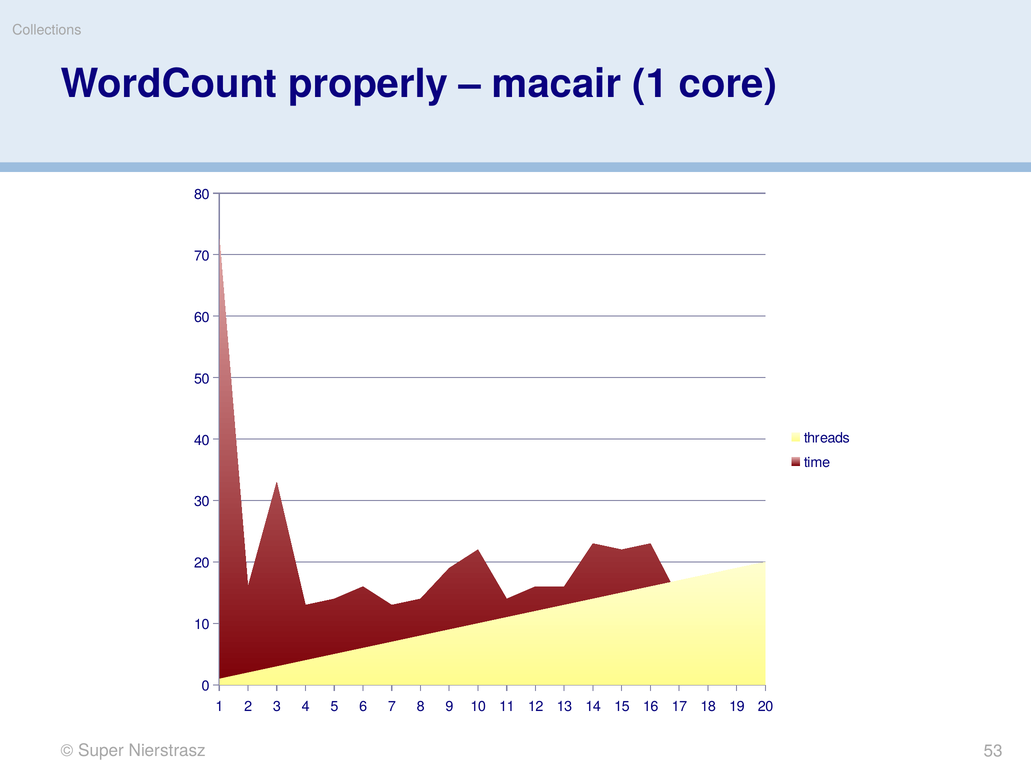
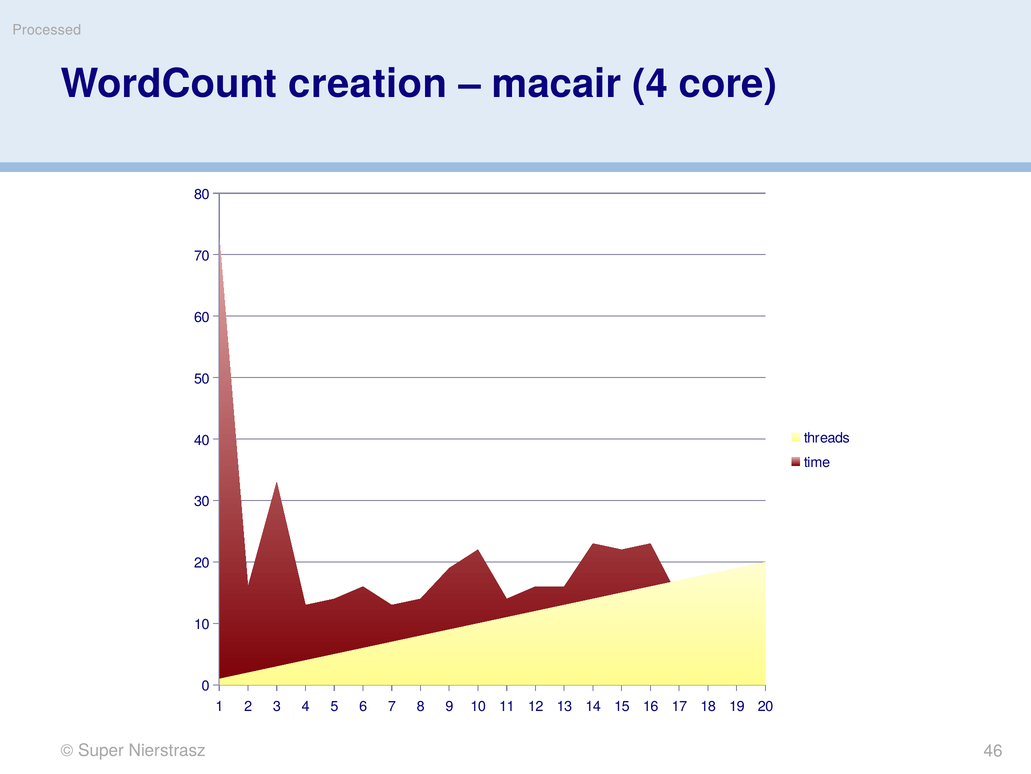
Collections: Collections -> Processed
properly: properly -> creation
macair 1: 1 -> 4
53: 53 -> 46
